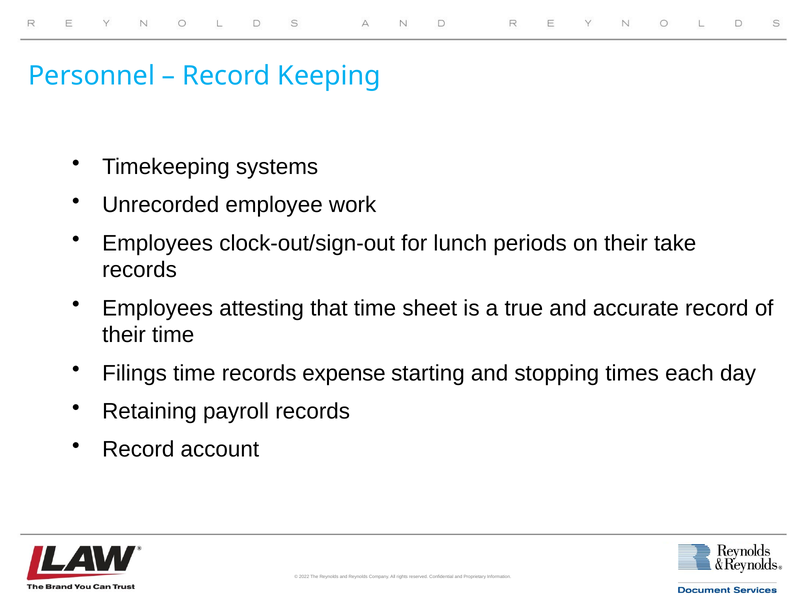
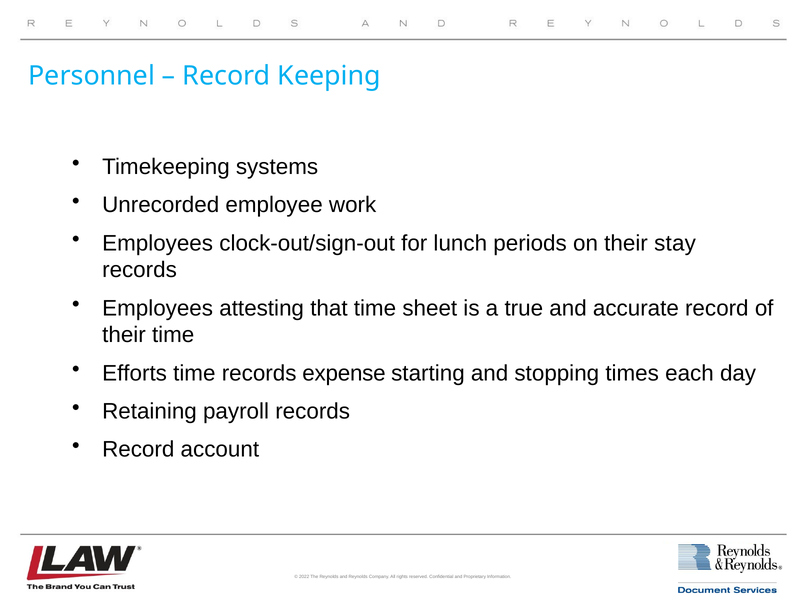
take: take -> stay
Filings: Filings -> Efforts
